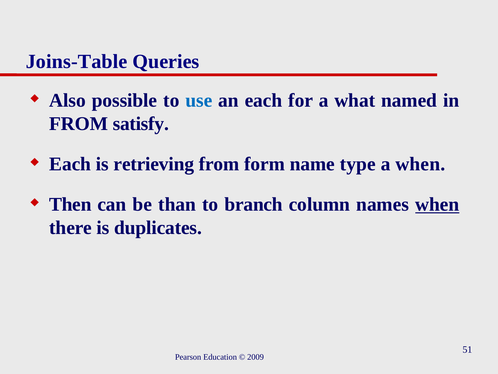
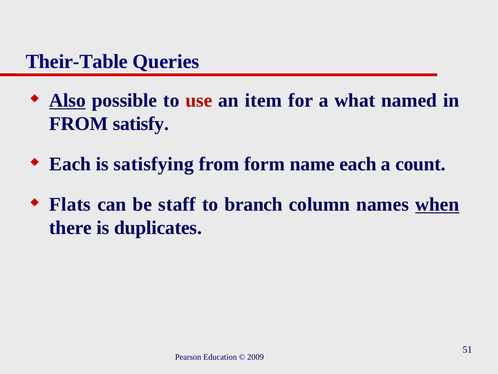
Joins-Table: Joins-Table -> Their-Table
Also underline: none -> present
use colour: blue -> red
an each: each -> item
retrieving: retrieving -> satisfying
name type: type -> each
a when: when -> count
Then: Then -> Flats
than: than -> staff
